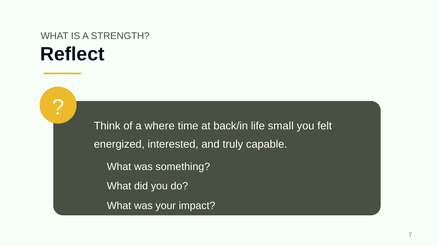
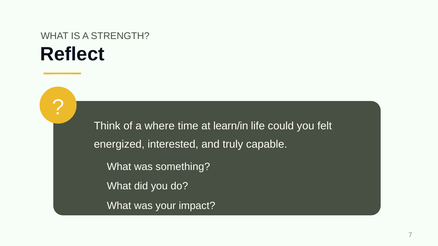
back/in: back/in -> learn/in
small: small -> could
